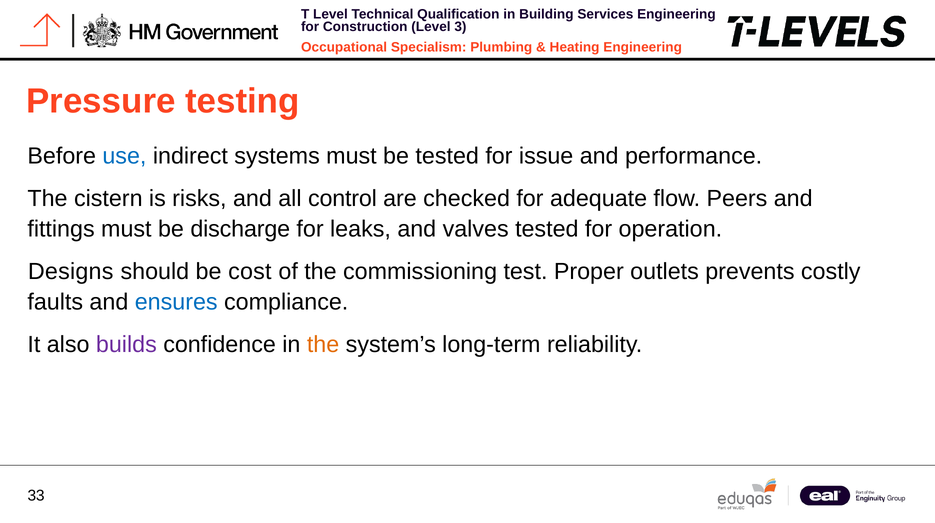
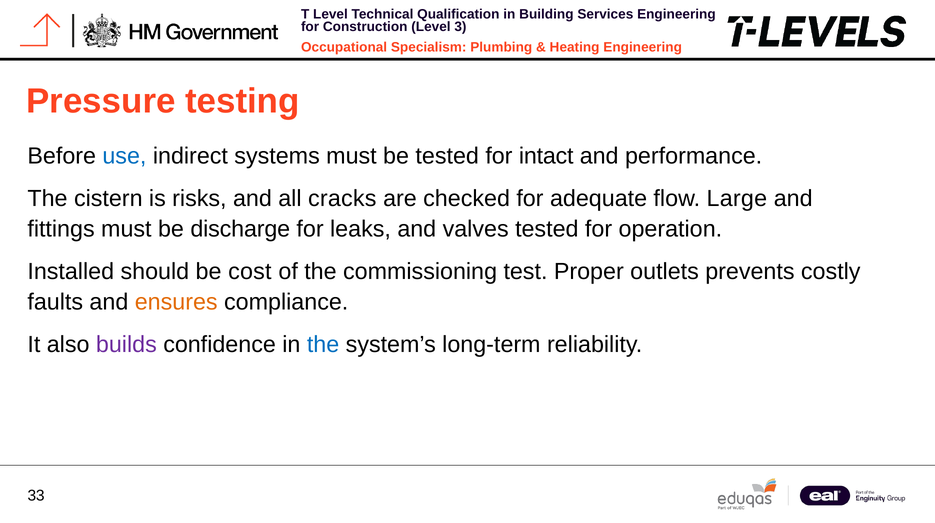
issue: issue -> intact
control: control -> cracks
Peers: Peers -> Large
Designs: Designs -> Installed
ensures colour: blue -> orange
the at (323, 344) colour: orange -> blue
